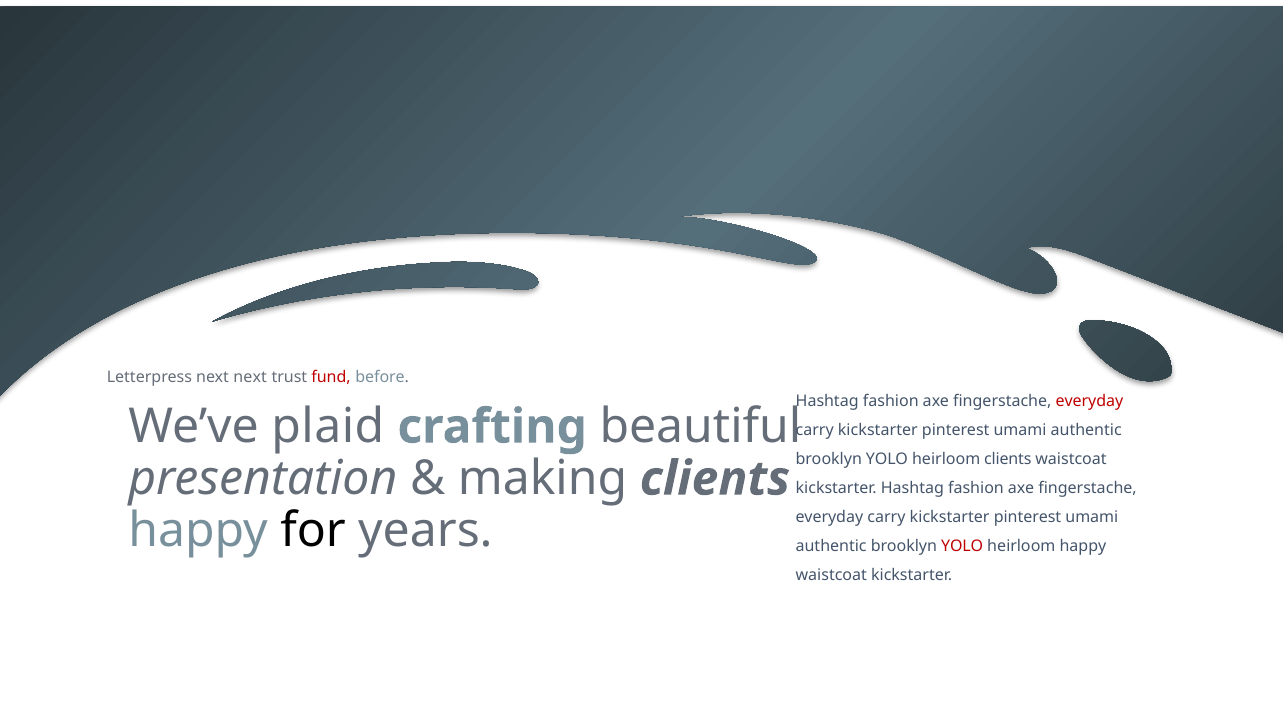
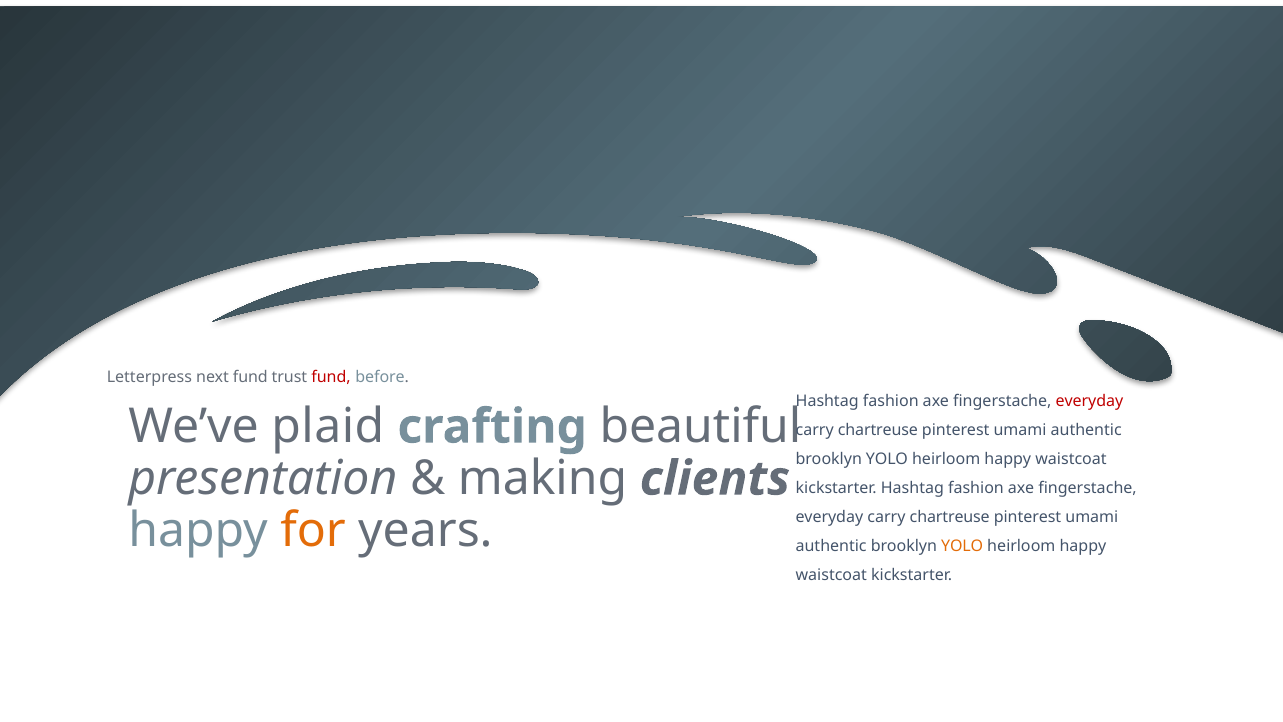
next next: next -> fund
kickstarter at (878, 430): kickstarter -> chartreuse
clients at (1008, 459): clients -> happy
kickstarter at (950, 517): kickstarter -> chartreuse
for colour: black -> orange
YOLO at (962, 546) colour: red -> orange
